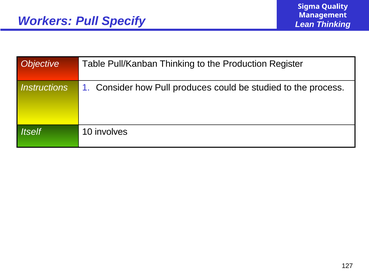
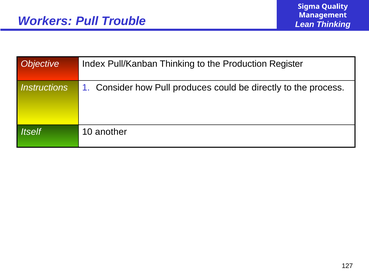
Specify: Specify -> Trouble
Table: Table -> Index
studied: studied -> directly
involves: involves -> another
